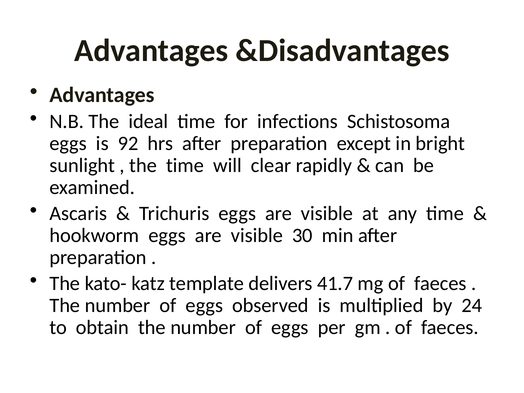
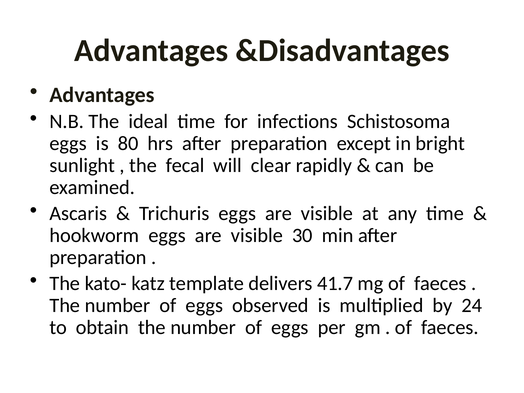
92: 92 -> 80
the time: time -> fecal
